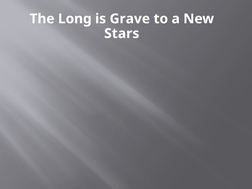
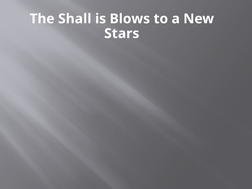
Long: Long -> Shall
Grave: Grave -> Blows
